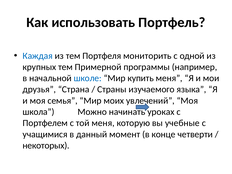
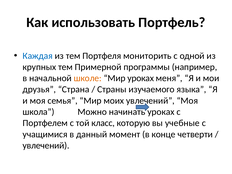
школе colour: blue -> orange
Мир купить: купить -> уроках
той меня: меня -> класс
некоторых at (46, 145): некоторых -> увлечений
